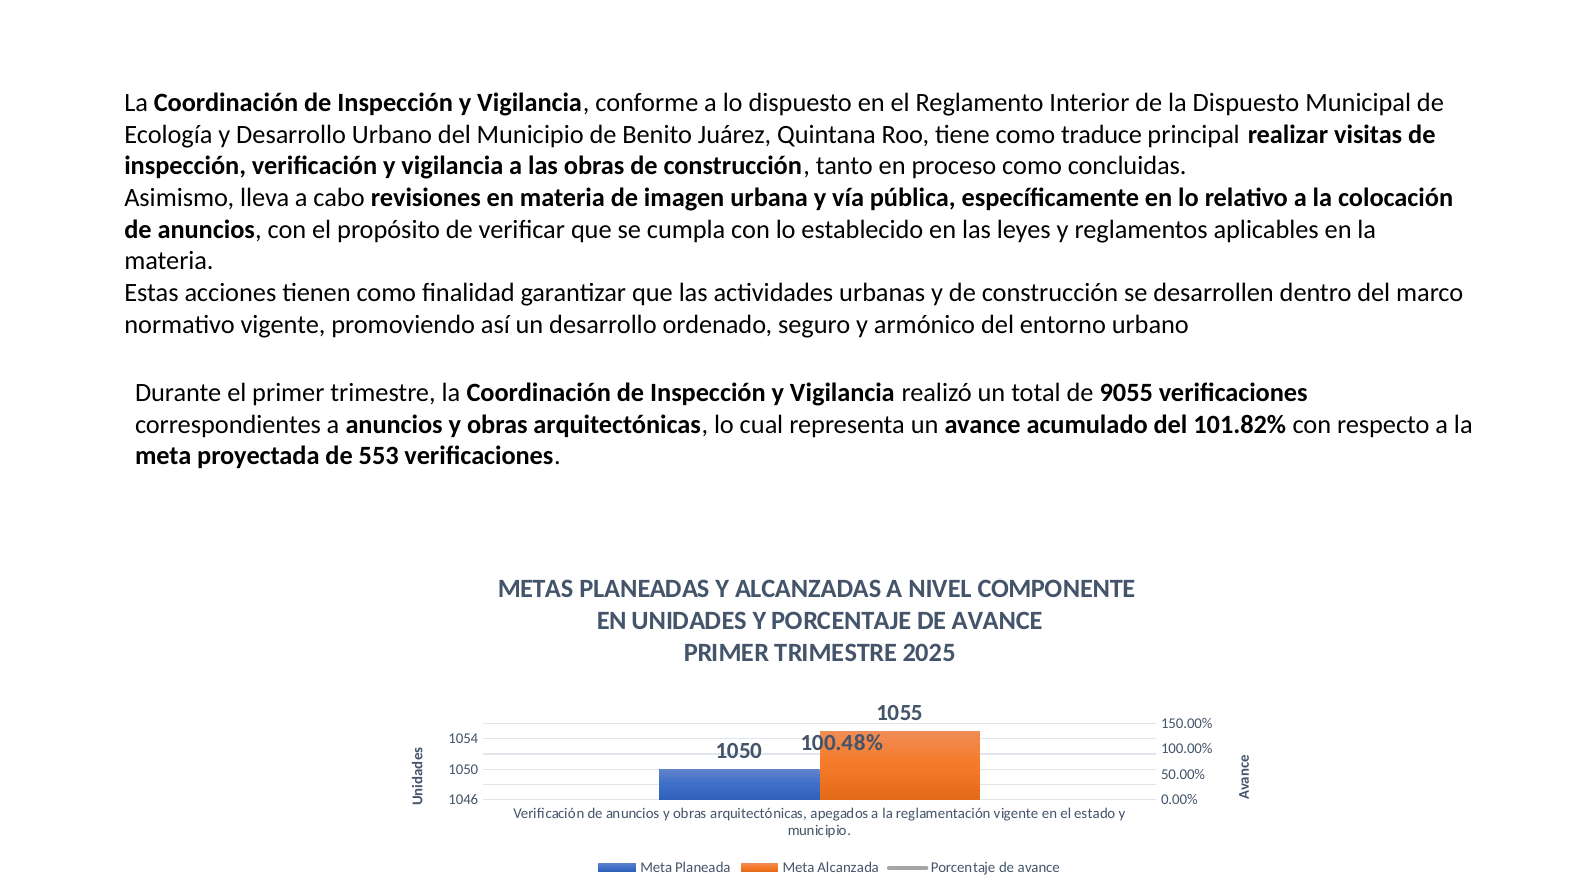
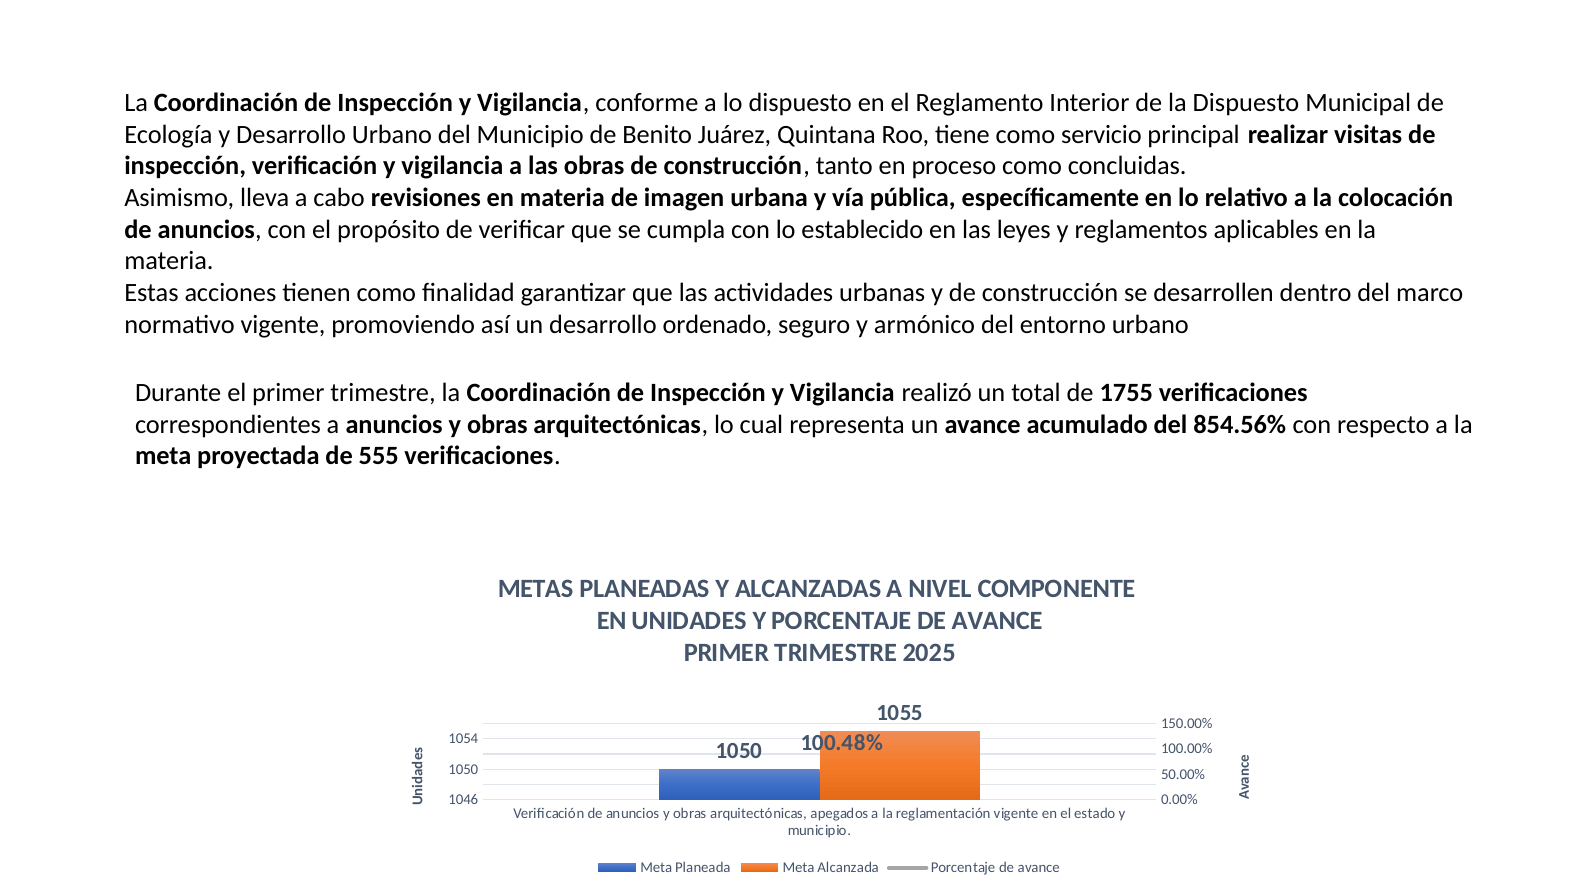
traduce: traduce -> servicio
9055: 9055 -> 1755
101.82%: 101.82% -> 854.56%
553: 553 -> 555
